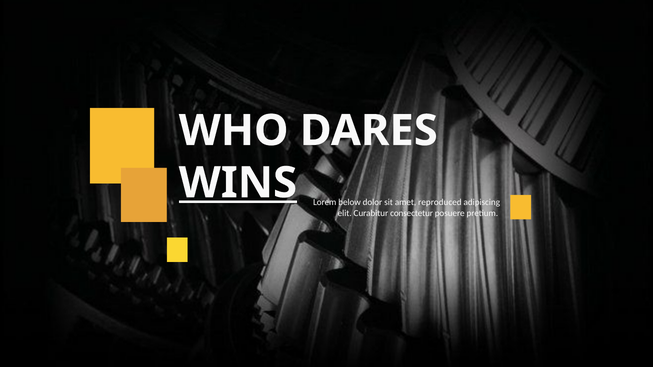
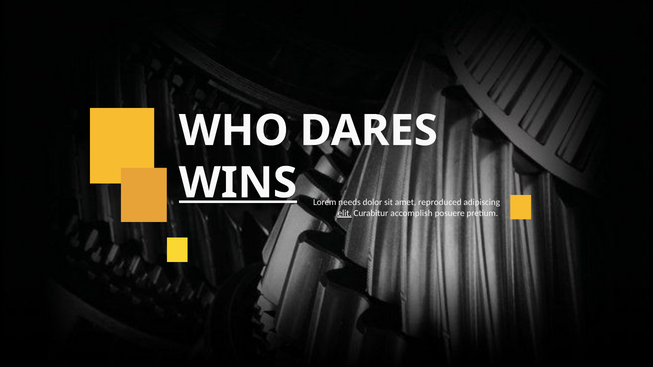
below: below -> needs
elit underline: none -> present
consectetur: consectetur -> accomplish
